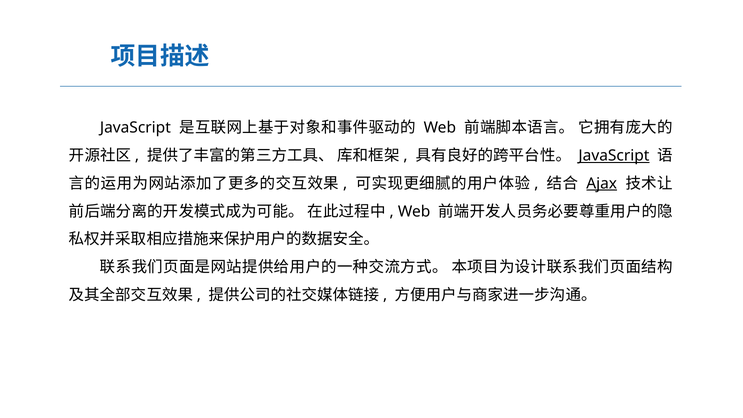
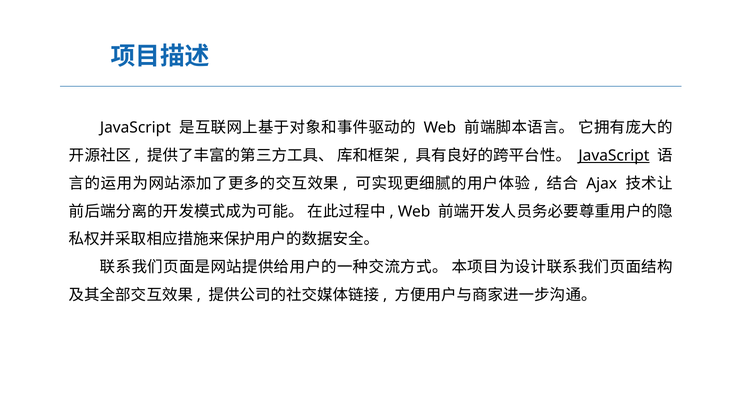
Ajax underline: present -> none
